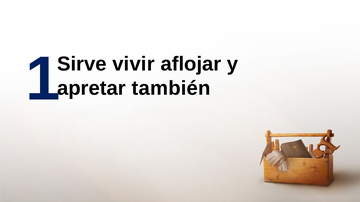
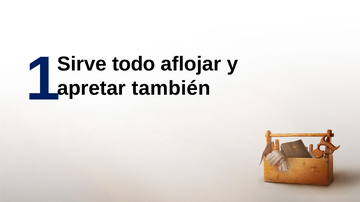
vivir: vivir -> todo
